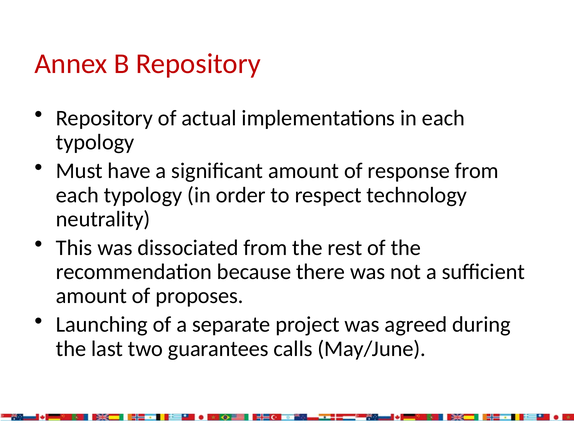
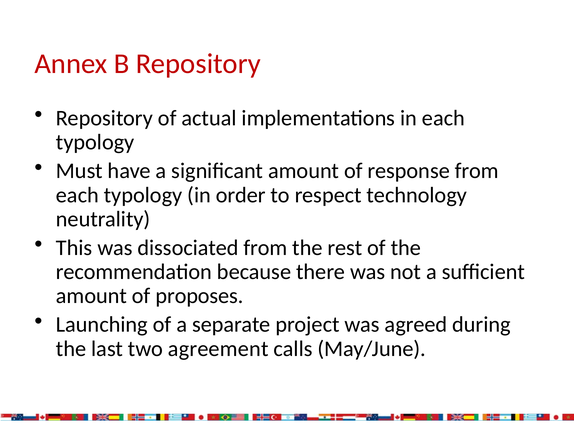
guarantees: guarantees -> agreement
